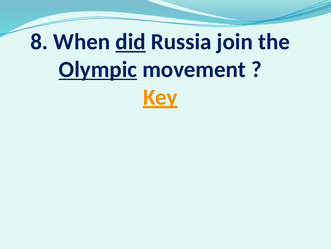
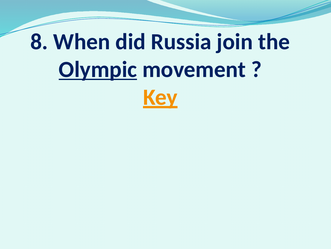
did underline: present -> none
